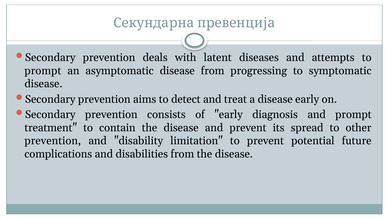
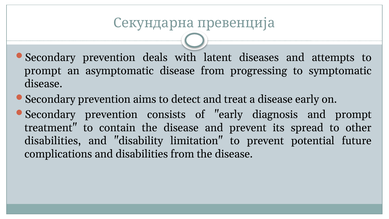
prevention at (53, 141): prevention -> disabilities
